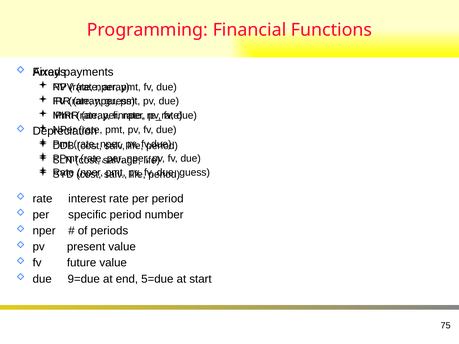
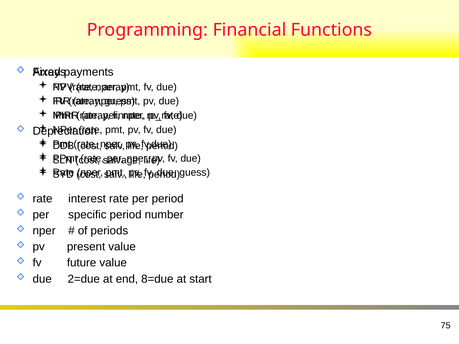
9=due: 9=due -> 2=due
5=due: 5=due -> 8=due
